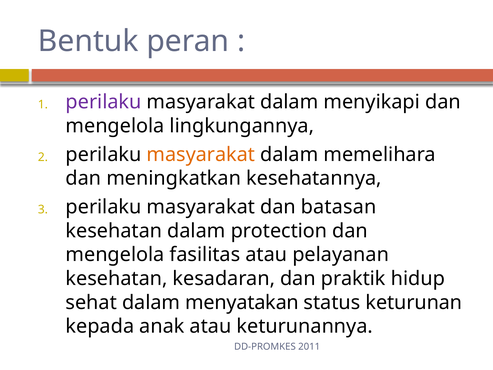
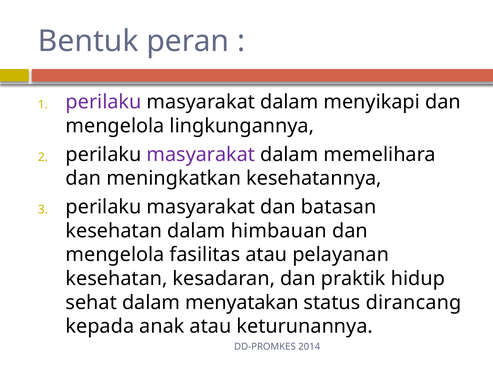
masyarakat at (201, 154) colour: orange -> purple
protection: protection -> himbauan
keturunan: keturunan -> dirancang
2011: 2011 -> 2014
